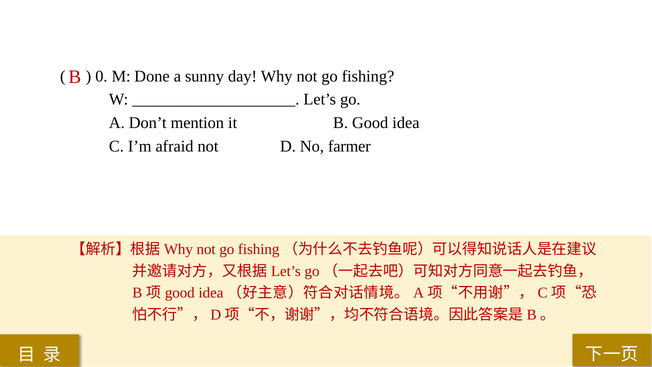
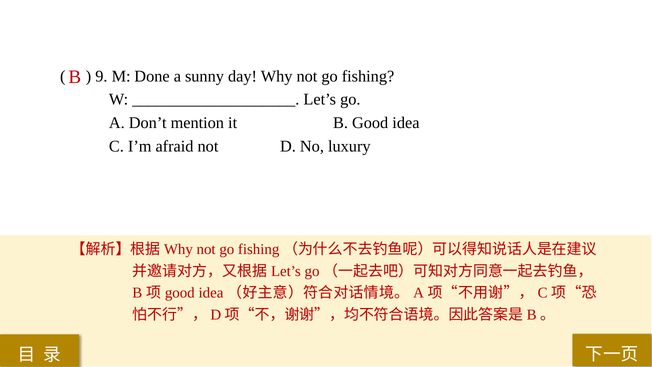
0: 0 -> 9
farmer: farmer -> luxury
